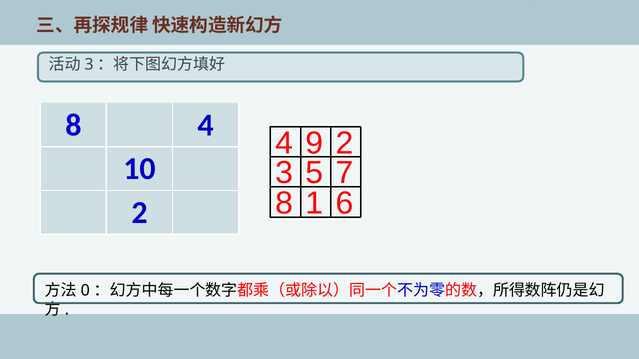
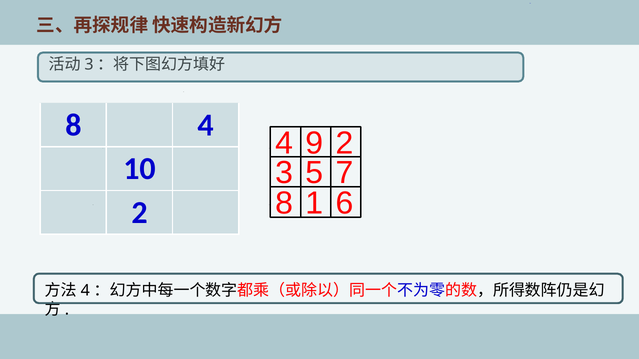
0 at (85, 291): 0 -> 4
